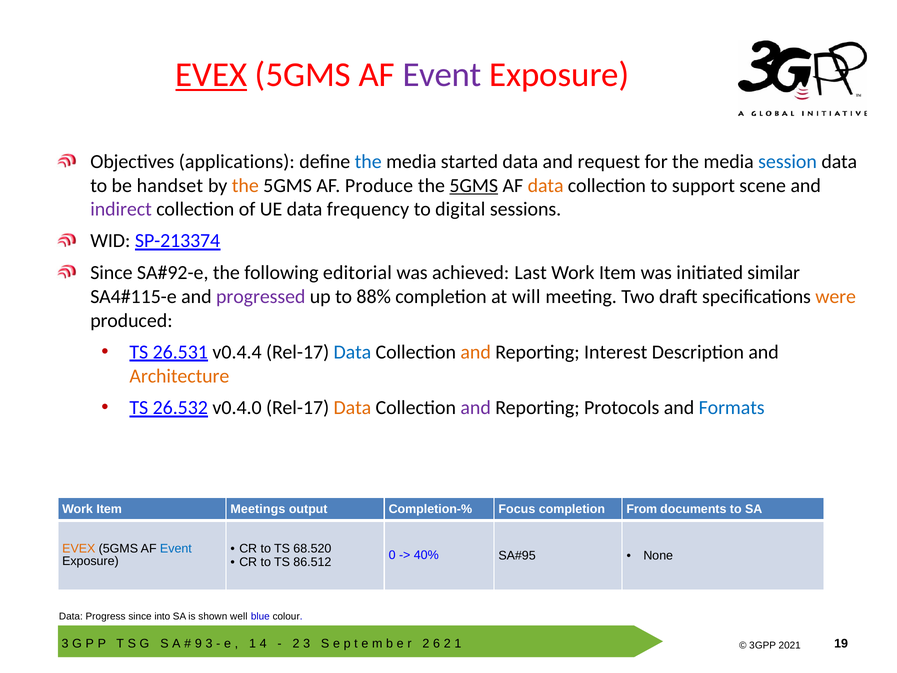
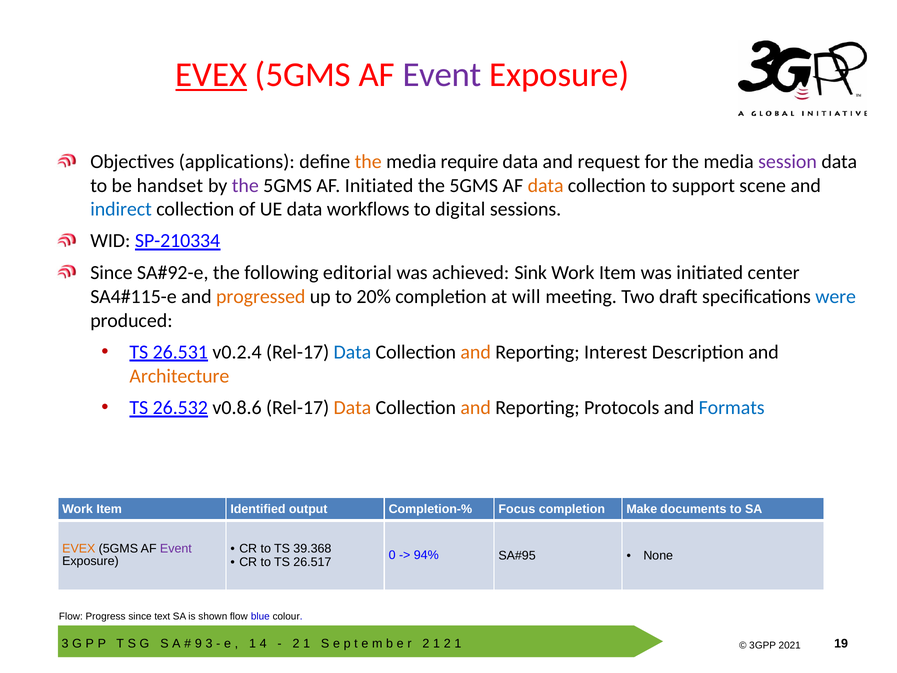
the at (368, 162) colour: blue -> orange
started: started -> require
session colour: blue -> purple
the at (245, 185) colour: orange -> purple
AF Produce: Produce -> Initiated
5GMS at (474, 185) underline: present -> none
indirect colour: purple -> blue
frequency: frequency -> workflows
SP-213374: SP-213374 -> SP-210334
Last: Last -> Sink
similar: similar -> center
progressed colour: purple -> orange
88%: 88% -> 20%
were colour: orange -> blue
v0.4.4: v0.4.4 -> v0.2.4
v0.4.0: v0.4.0 -> v0.8.6
and at (476, 408) colour: purple -> orange
Meetings: Meetings -> Identified
From: From -> Make
68.520: 68.520 -> 39.368
Event at (176, 548) colour: blue -> purple
40%: 40% -> 94%
86.512: 86.512 -> 26.517
Data at (71, 616): Data -> Flow
into: into -> text
shown well: well -> flow
3 at (307, 643): 3 -> 1
6 at (436, 643): 6 -> 1
